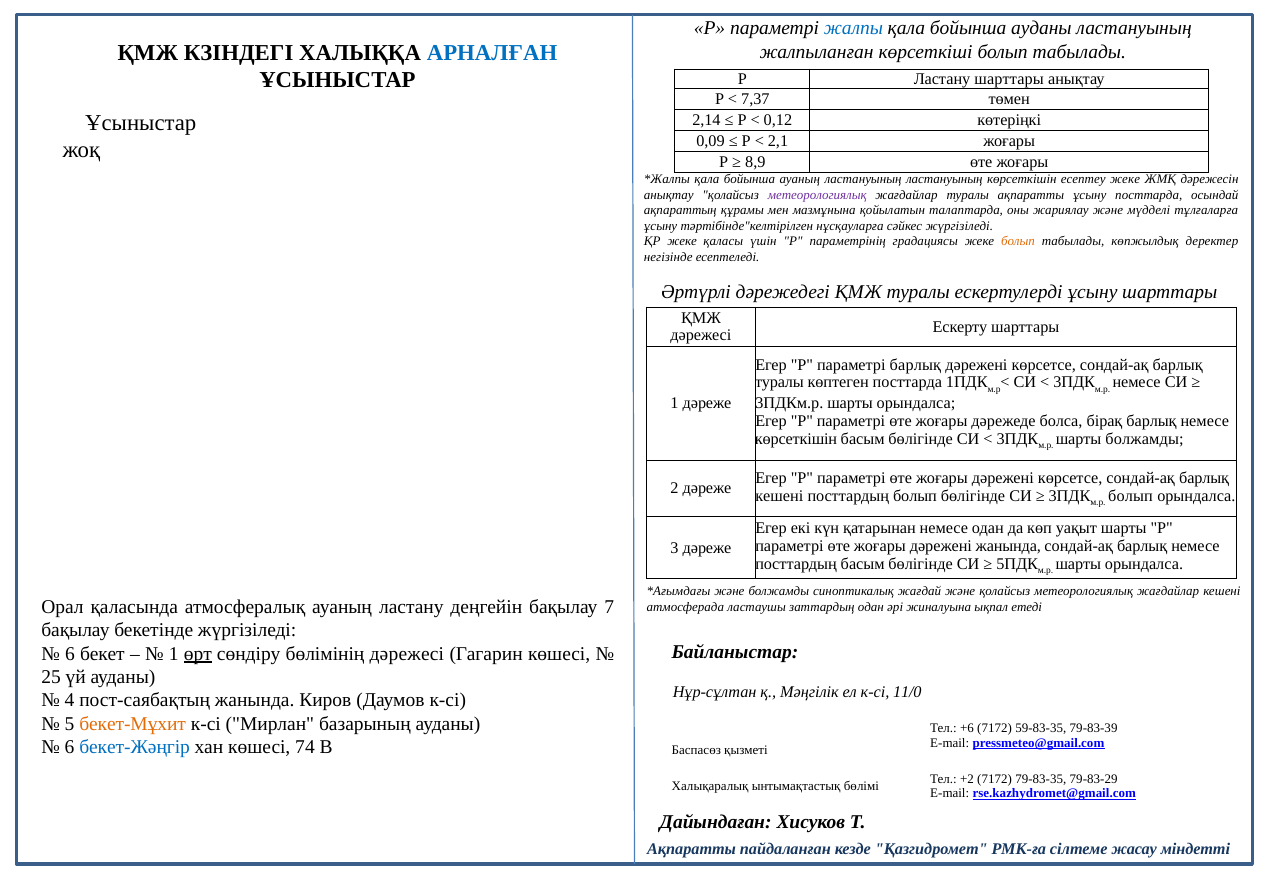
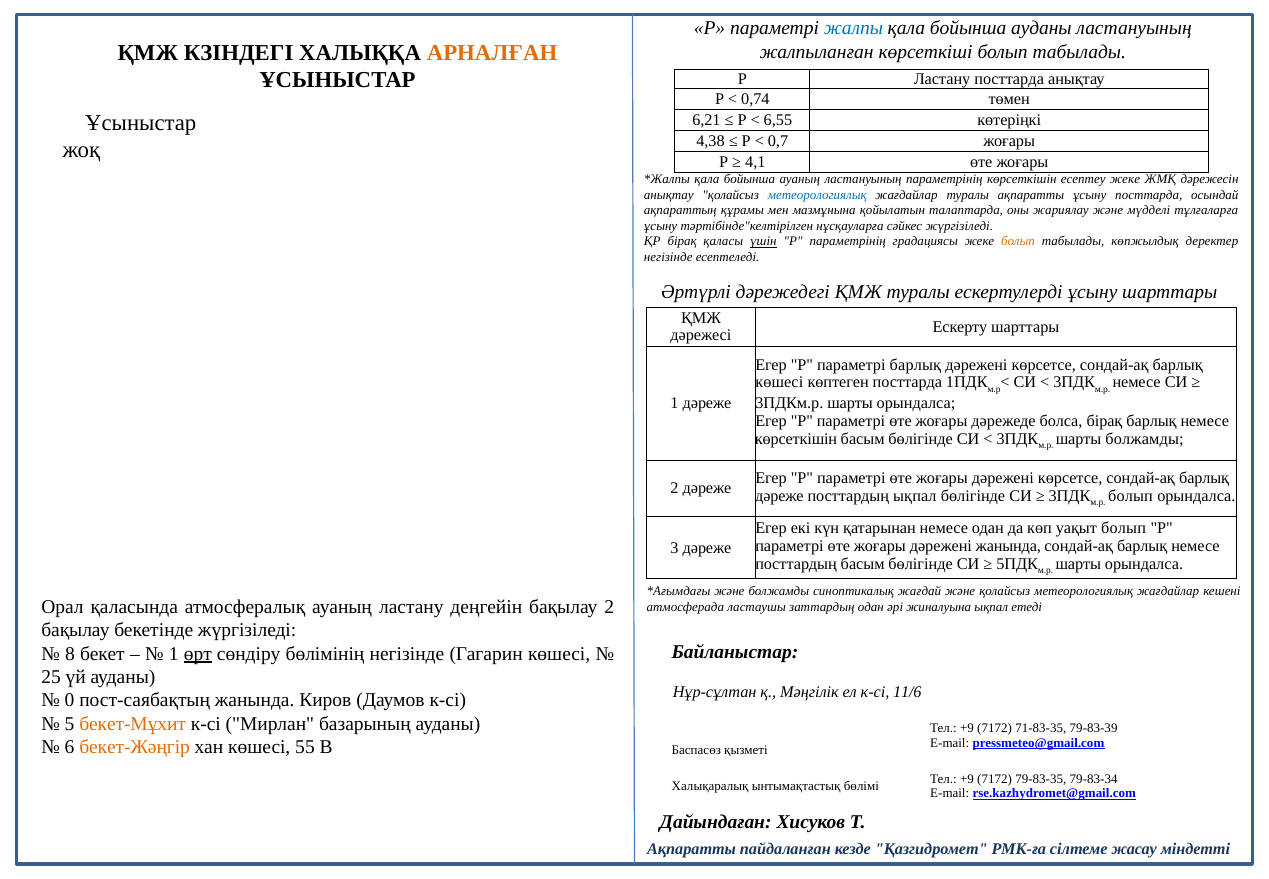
АРНАЛҒАН colour: blue -> orange
Ластану шарттары: шарттары -> посттарда
7,37: 7,37 -> 0,74
2,14: 2,14 -> 6,21
0,12: 0,12 -> 6,55
0,09: 0,09 -> 4,38
2,1: 2,1 -> 0,7
8,9: 8,9 -> 4,1
ластануының ластануының: ластануының -> параметрінің
метеорологиялық at (817, 195) colour: purple -> blue
ҚР жеке: жеке -> бірақ
үшін underline: none -> present
туралы at (779, 382): туралы -> көшесі
кешені at (779, 496): кешені -> дәреже
посттардың болып: болып -> ықпал
уақыт шарты: шарты -> болып
бақылау 7: 7 -> 2
6 at (70, 653): 6 -> 8
бөлімінің дәрежесі: дәрежесі -> негізінде
11/0: 11/0 -> 11/6
4: 4 -> 0
+6 at (967, 728): +6 -> +9
59-83-35: 59-83-35 -> 71-83-35
бекет-Жәңгір colour: blue -> orange
74: 74 -> 55
+2 at (967, 779): +2 -> +9
79-83-29: 79-83-29 -> 79-83-34
